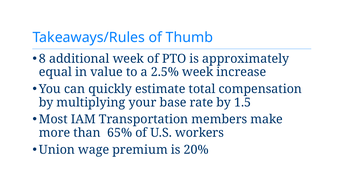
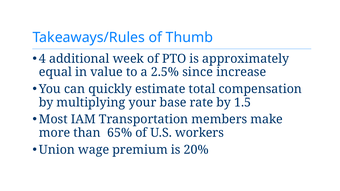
8: 8 -> 4
2.5% week: week -> since
